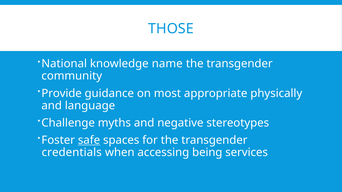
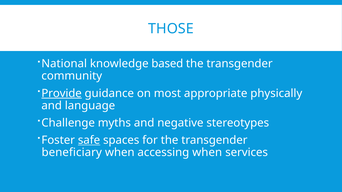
name: name -> based
Provide underline: none -> present
credentials: credentials -> beneficiary
accessing being: being -> when
